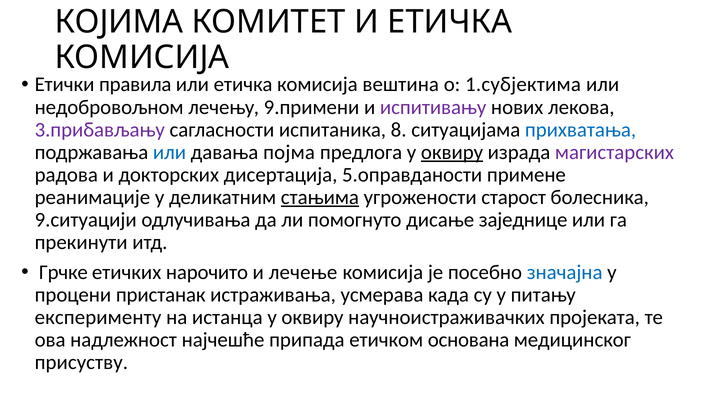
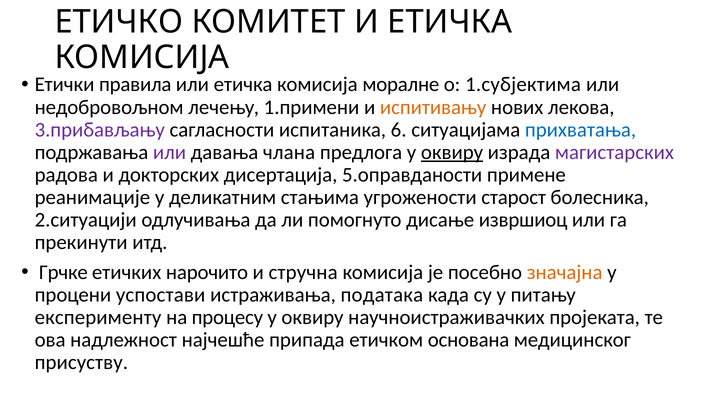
КОЈИМА: КОЈИМА -> ЕТИЧКО
вештина: вештина -> моралне
9.примени: 9.примени -> 1.примени
испитивању colour: purple -> orange
8: 8 -> 6
или at (170, 152) colour: blue -> purple
појма: појма -> члана
стањима underline: present -> none
9.ситуацији: 9.ситуацији -> 2.ситуацији
заједнице: заједнице -> извршиоц
лечење: лечење -> стручна
значајна colour: blue -> orange
пристанак: пристанак -> успостави
усмерава: усмерава -> података
истанца: истанца -> процесу
